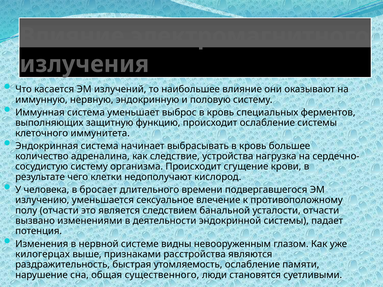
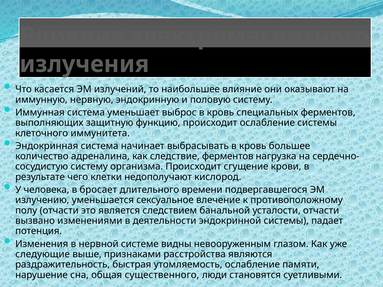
следствие устройства: устройства -> ферментов
килогерцах: килогерцах -> следующие
